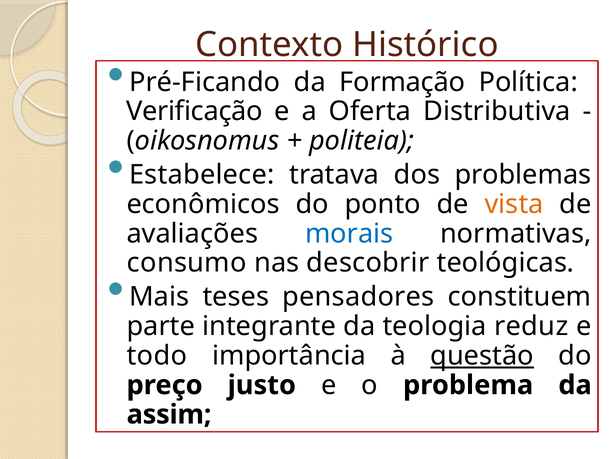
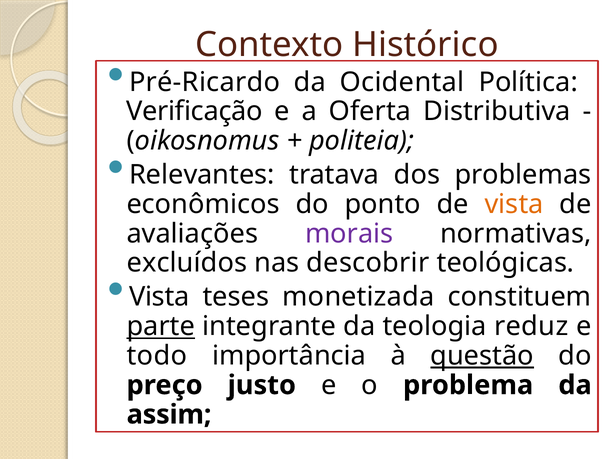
Pré-Ficando: Pré-Ficando -> Pré-Ricardo
Formação: Formação -> Ocidental
Estabelece: Estabelece -> Relevantes
morais colour: blue -> purple
consumo: consumo -> excluídos
Mais at (159, 297): Mais -> Vista
pensadores: pensadores -> monetizada
parte underline: none -> present
